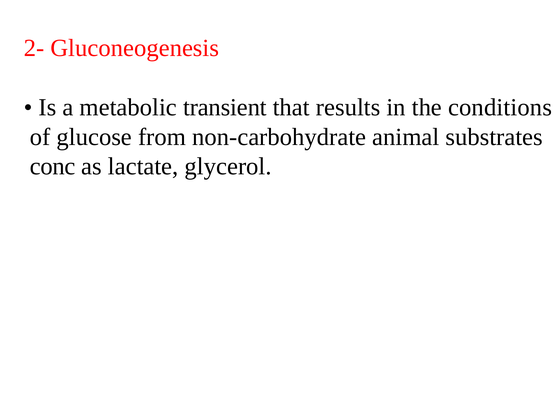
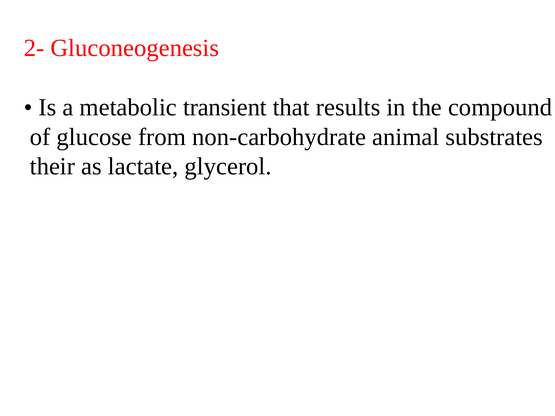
conditions: conditions -> compound
conc: conc -> their
